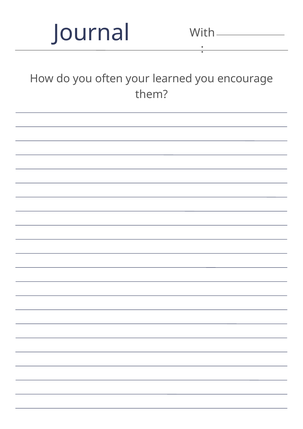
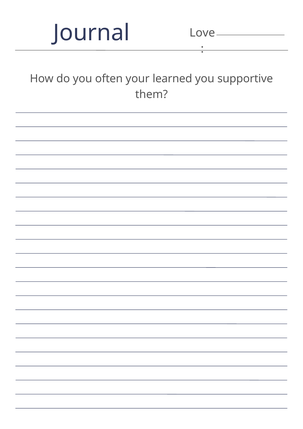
With: With -> Love
encourage: encourage -> supportive
